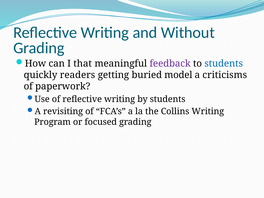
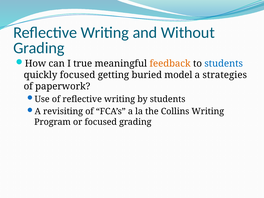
that: that -> true
feedback colour: purple -> orange
quickly readers: readers -> focused
criticisms: criticisms -> strategies
